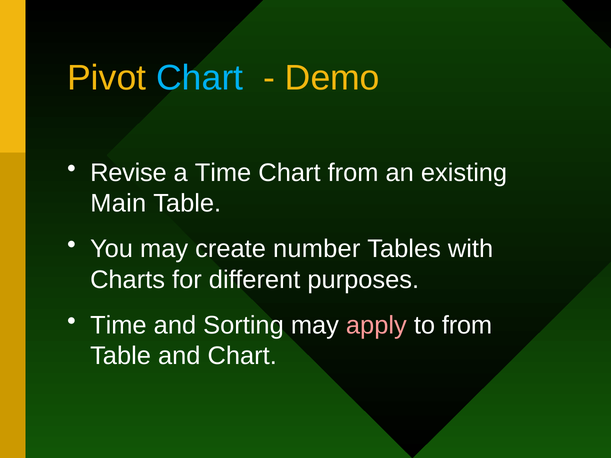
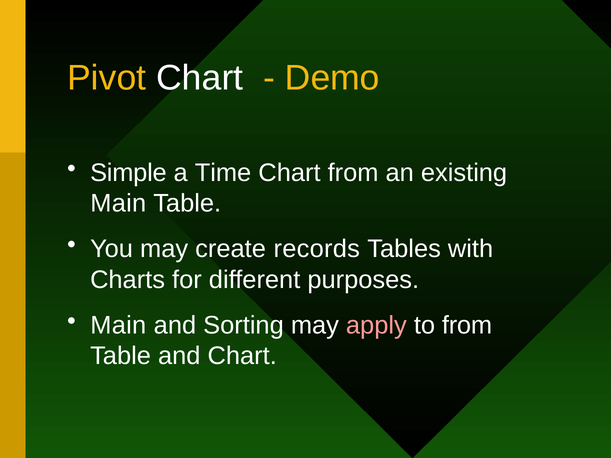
Chart at (200, 78) colour: light blue -> white
Revise: Revise -> Simple
number: number -> records
Time at (118, 326): Time -> Main
